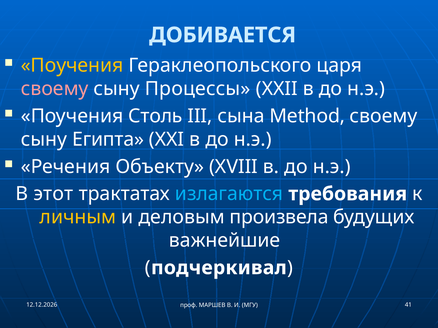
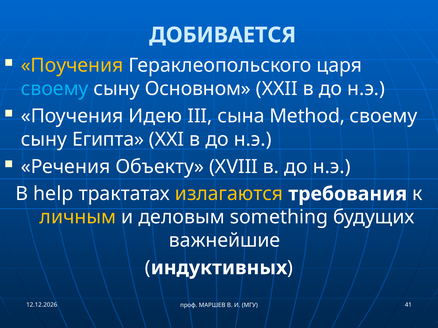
своему at (55, 89) colour: pink -> light blue
Процессы: Процессы -> Основном
Столь: Столь -> Идею
этот: этот -> help
излагаются colour: light blue -> yellow
произвела: произвела -> something
подчеркивал: подчеркивал -> индуктивных
